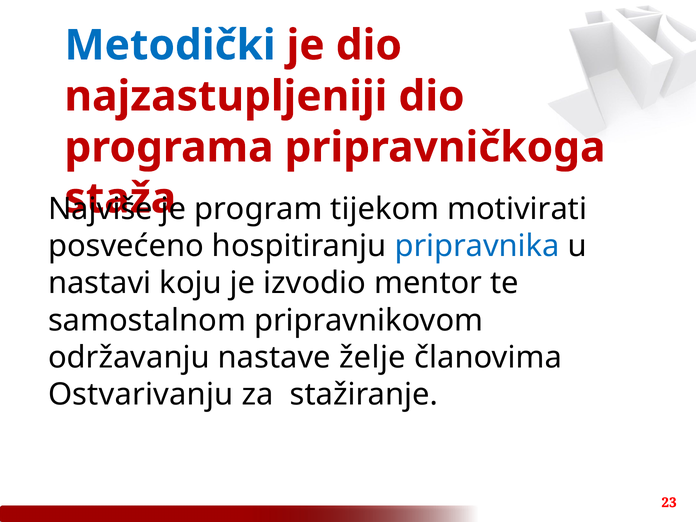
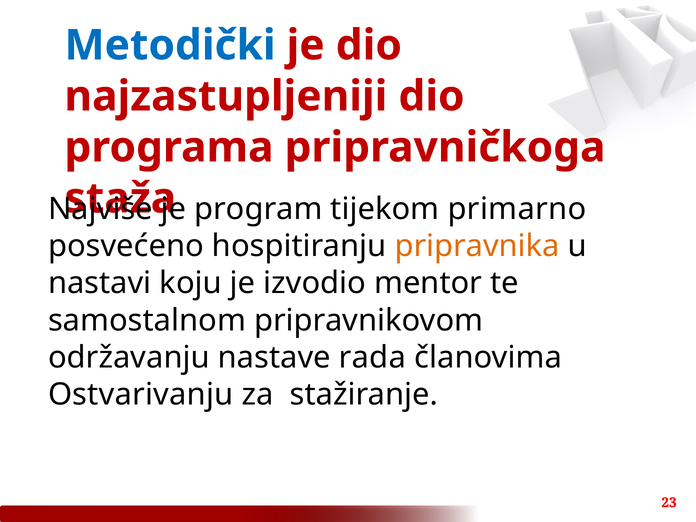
motivirati: motivirati -> primarno
pripravnika colour: blue -> orange
želje: želje -> rada
